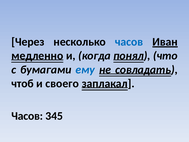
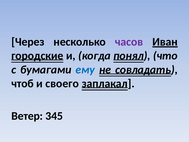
часов at (129, 42) colour: blue -> purple
медленно: медленно -> городские
Часов at (27, 116): Часов -> Ветер
